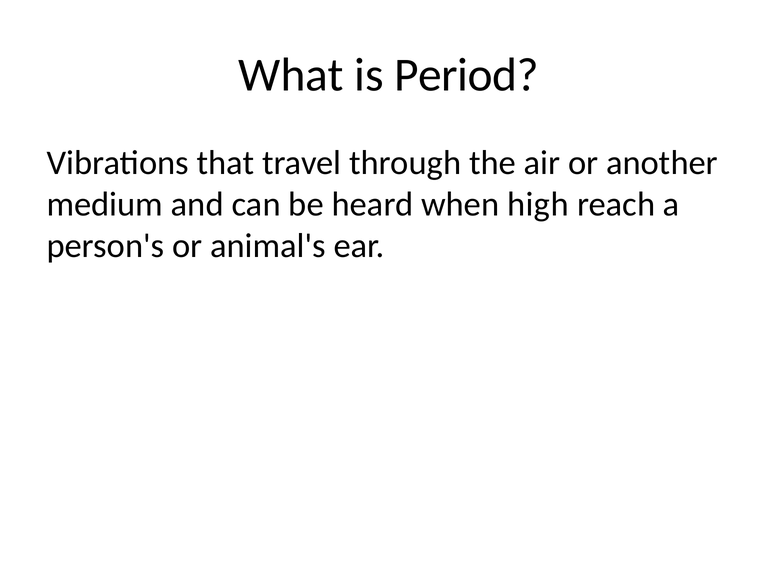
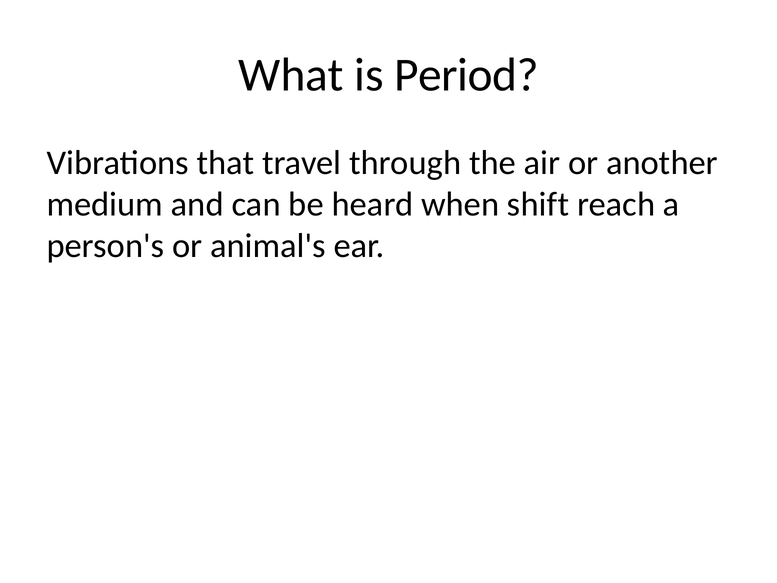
high: high -> shift
